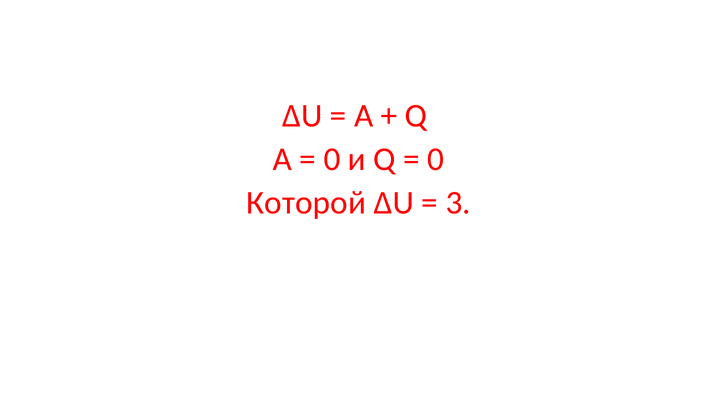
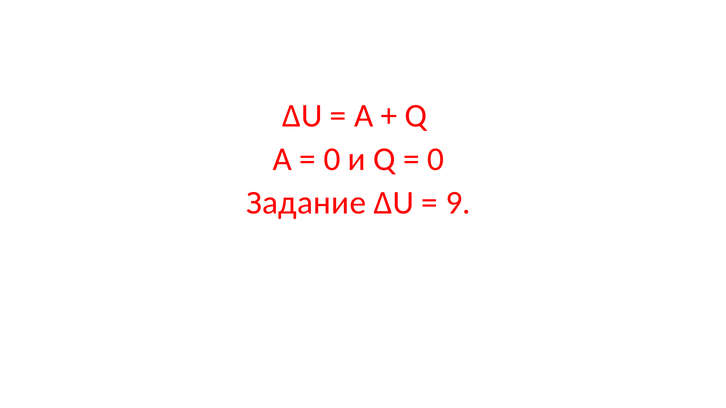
Которой: Которой -> Задание
3: 3 -> 9
